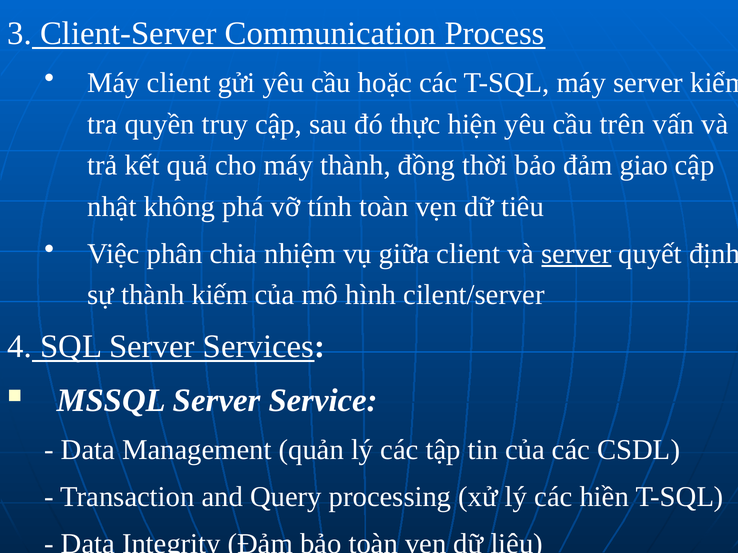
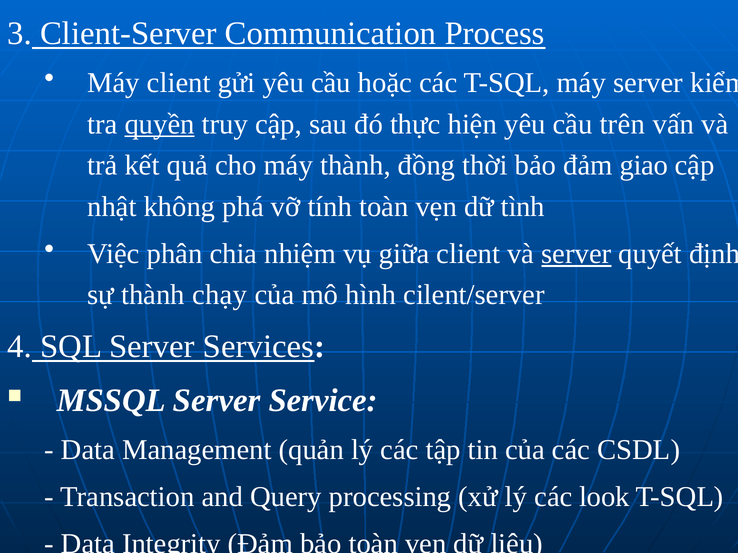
quyền underline: none -> present
tiêu: tiêu -> tình
kiếm: kiếm -> chạy
hiền: hiền -> look
